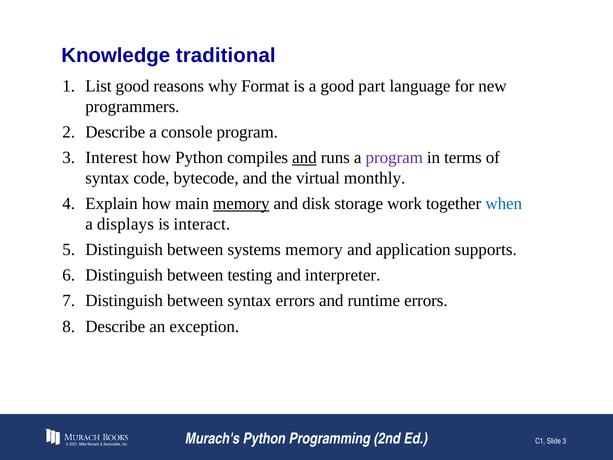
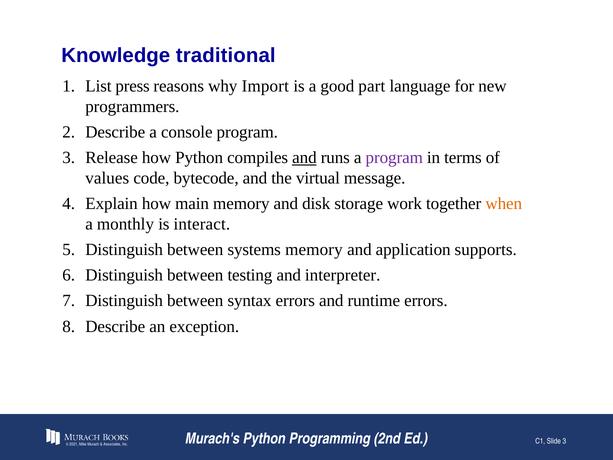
List good: good -> press
Format: Format -> Import
Interest: Interest -> Release
syntax at (107, 178): syntax -> values
monthly: monthly -> message
memory at (241, 204) underline: present -> none
when colour: blue -> orange
displays: displays -> monthly
